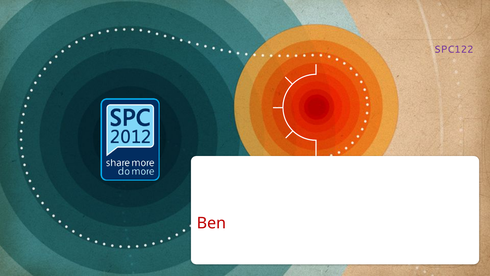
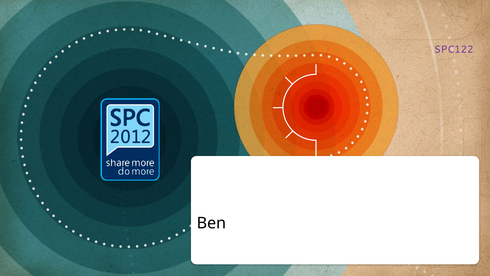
Ben colour: red -> black
